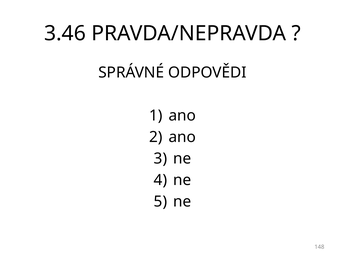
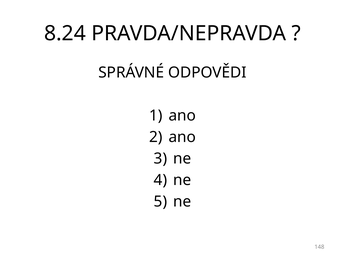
3.46: 3.46 -> 8.24
